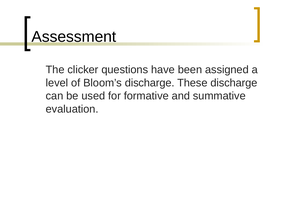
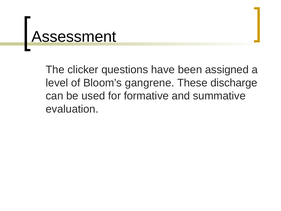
Bloom’s discharge: discharge -> gangrene
